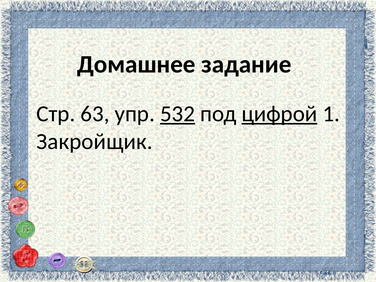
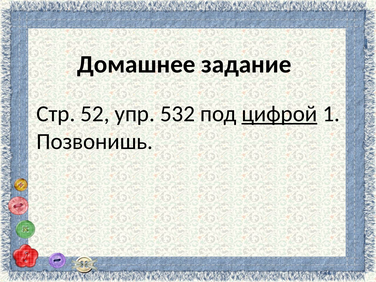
63: 63 -> 52
532 underline: present -> none
Закройщик: Закройщик -> Позвонишь
